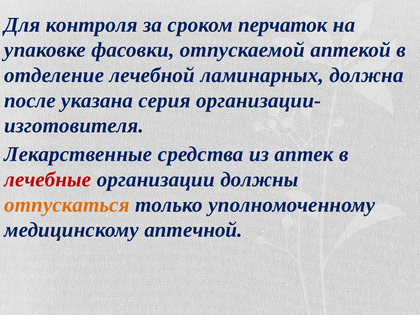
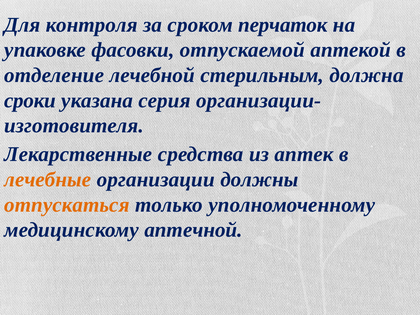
ламинарных: ламинарных -> стерильным
после: после -> сроки
лечебные colour: red -> orange
